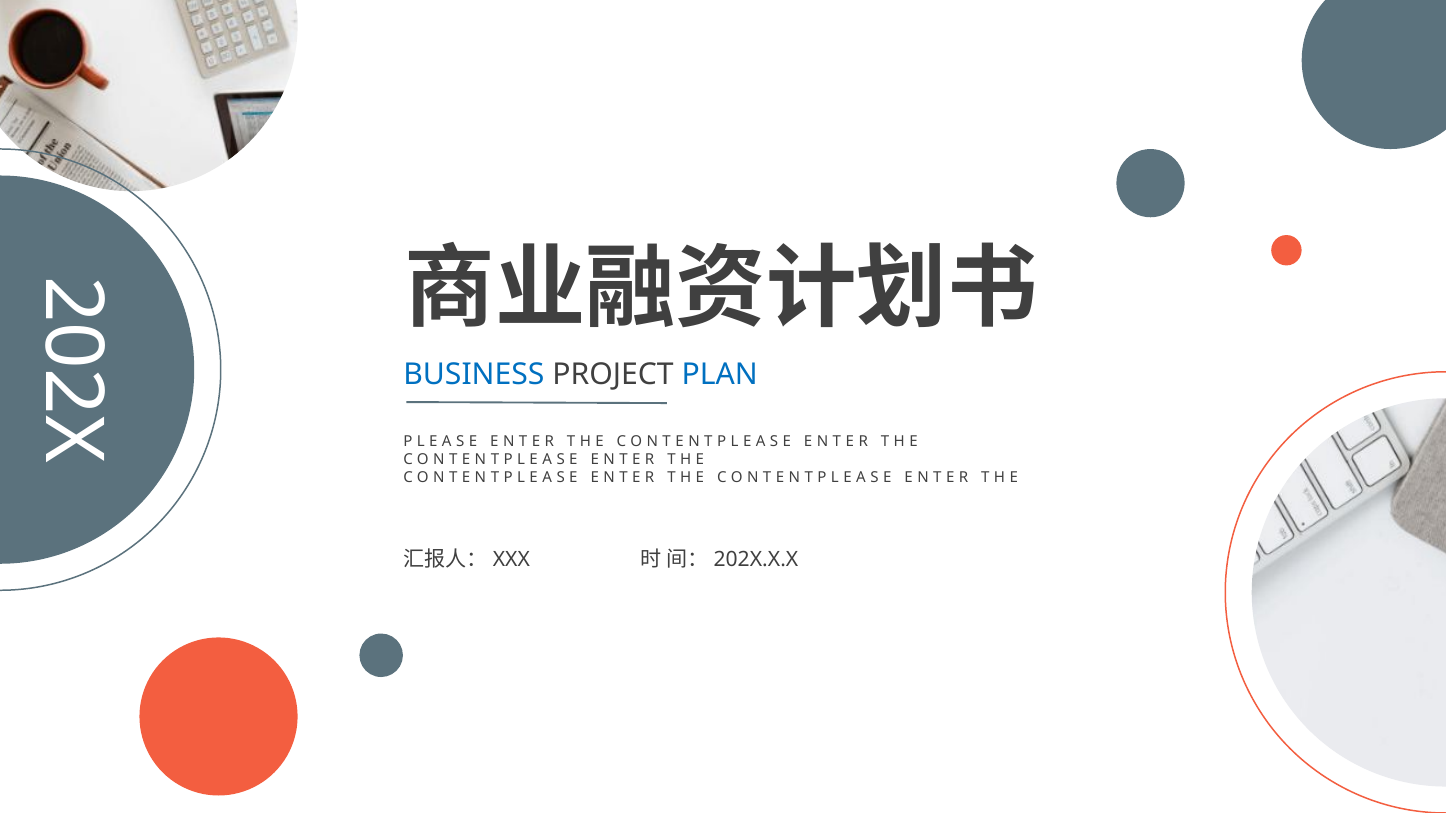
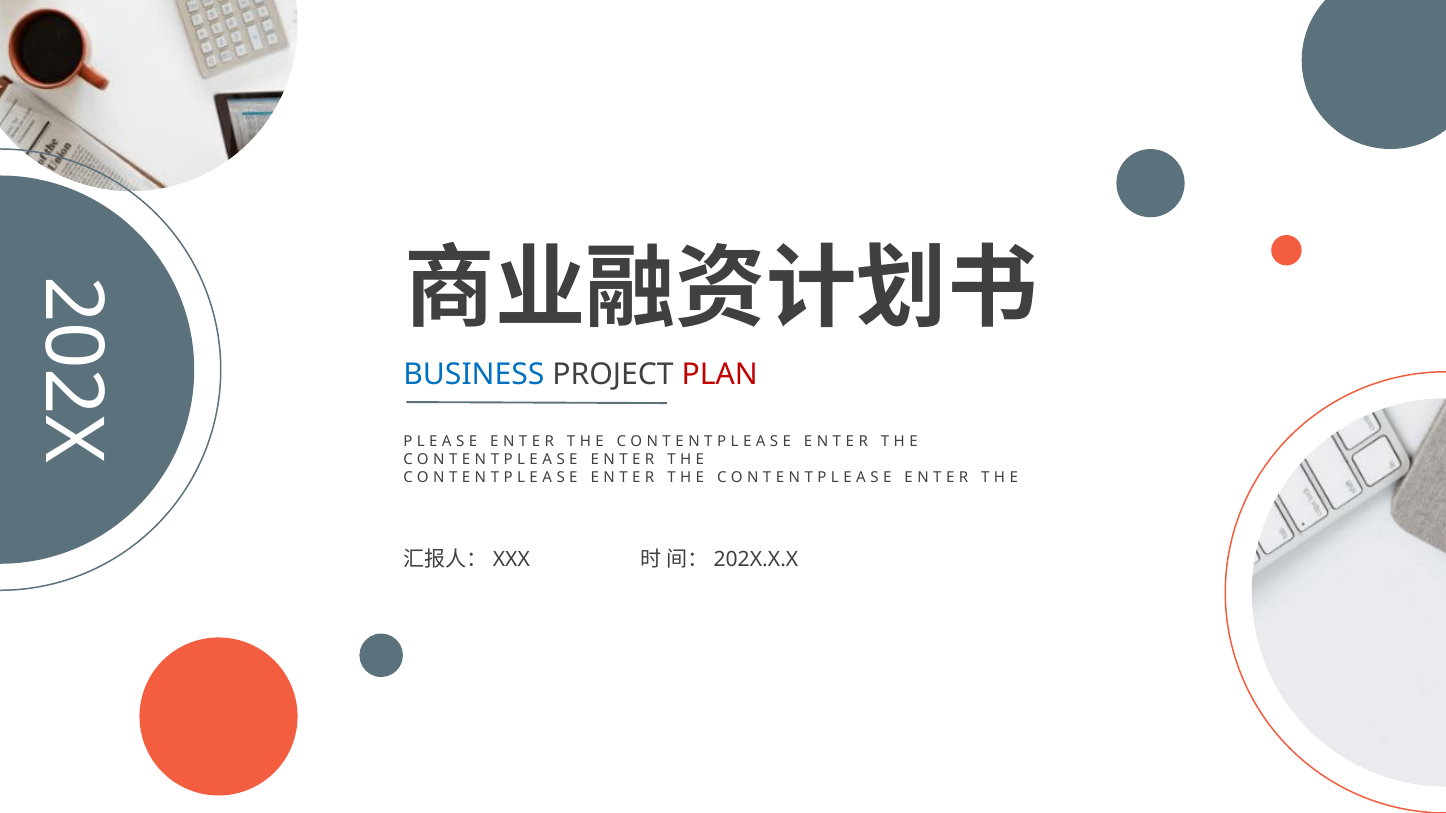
PLAN colour: blue -> red
